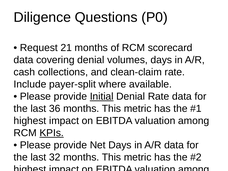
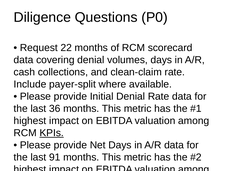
21: 21 -> 22
Initial underline: present -> none
32: 32 -> 91
